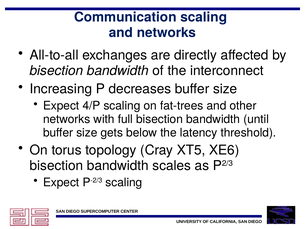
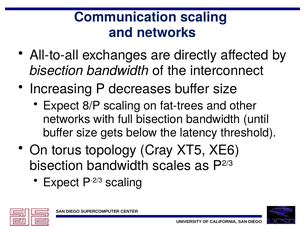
4/P: 4/P -> 8/P
